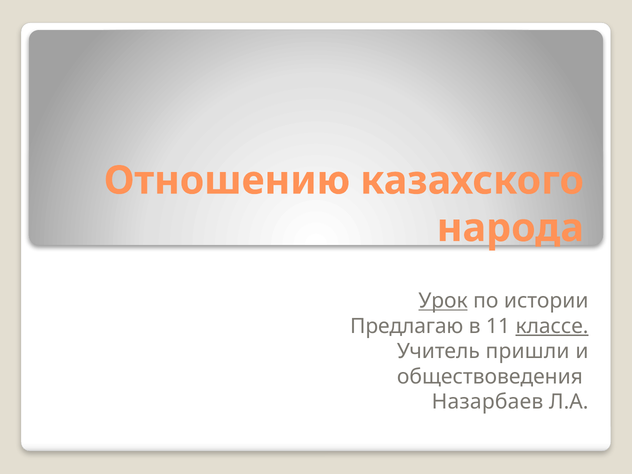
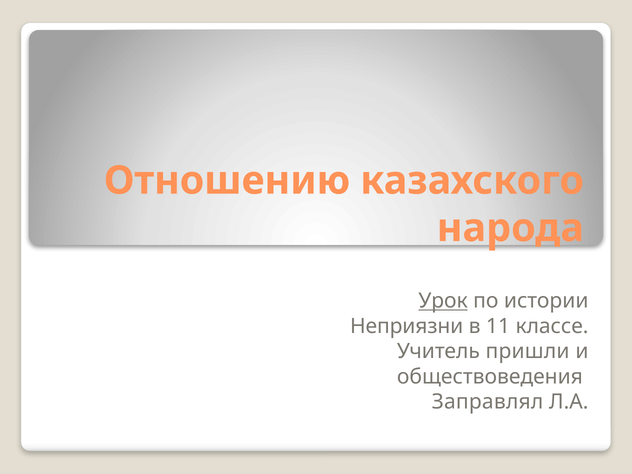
Предлагаю: Предлагаю -> Неприязни
классе underline: present -> none
Назарбаев: Назарбаев -> Заправлял
